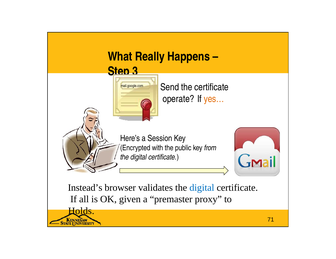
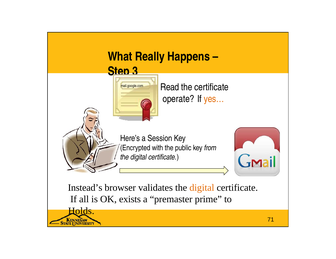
Send: Send -> Read
digital at (202, 188) colour: blue -> orange
given: given -> exists
proxy: proxy -> prime
